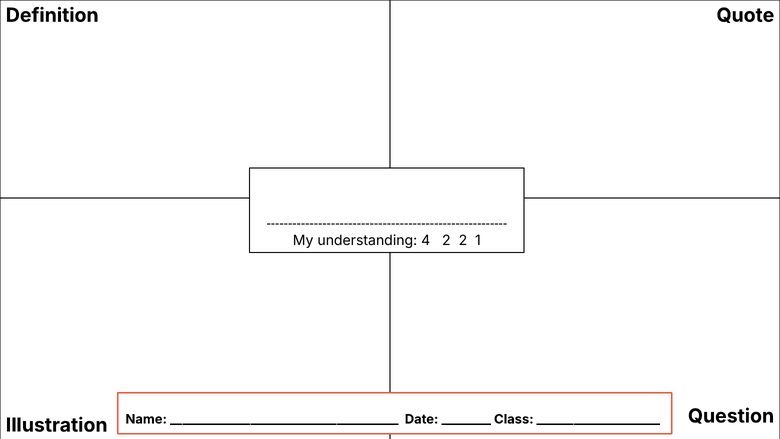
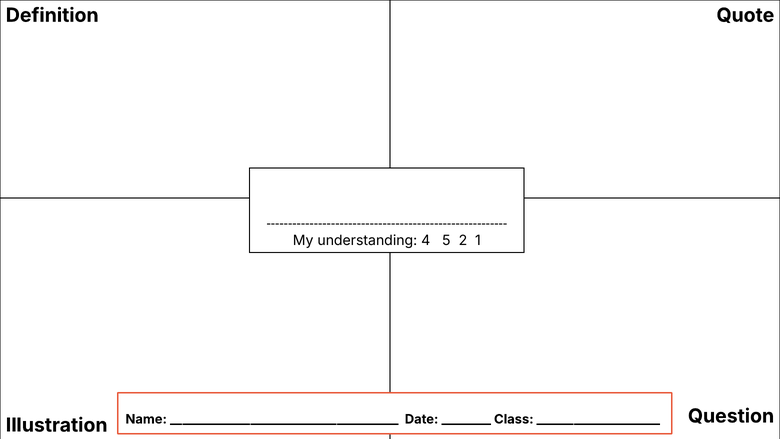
4 2: 2 -> 5
